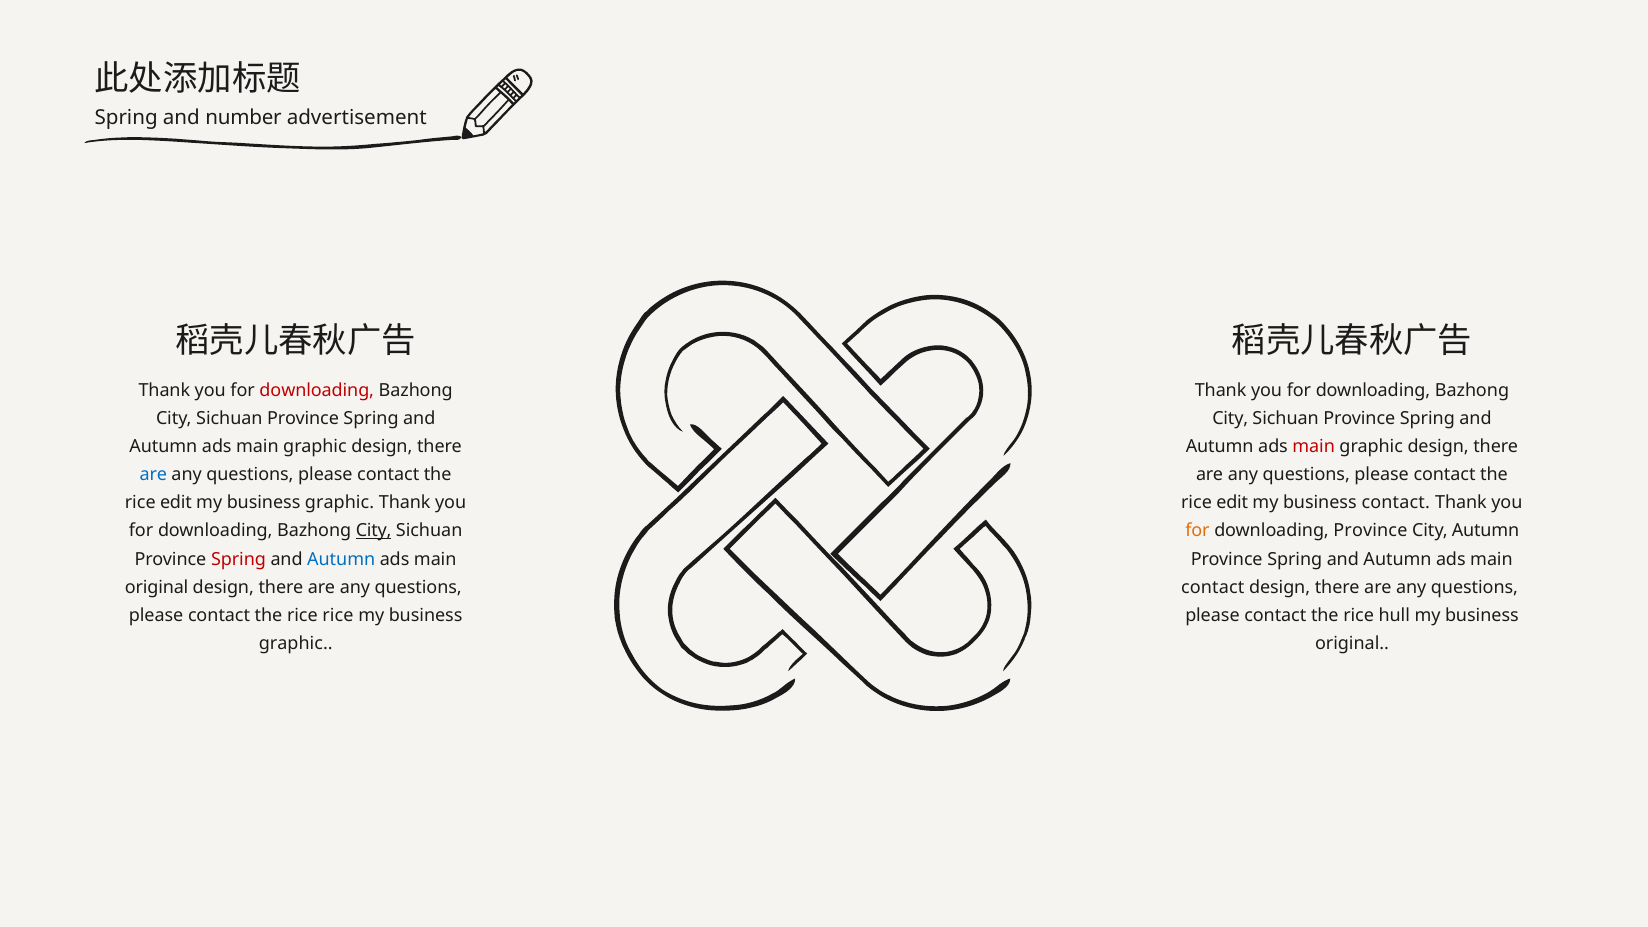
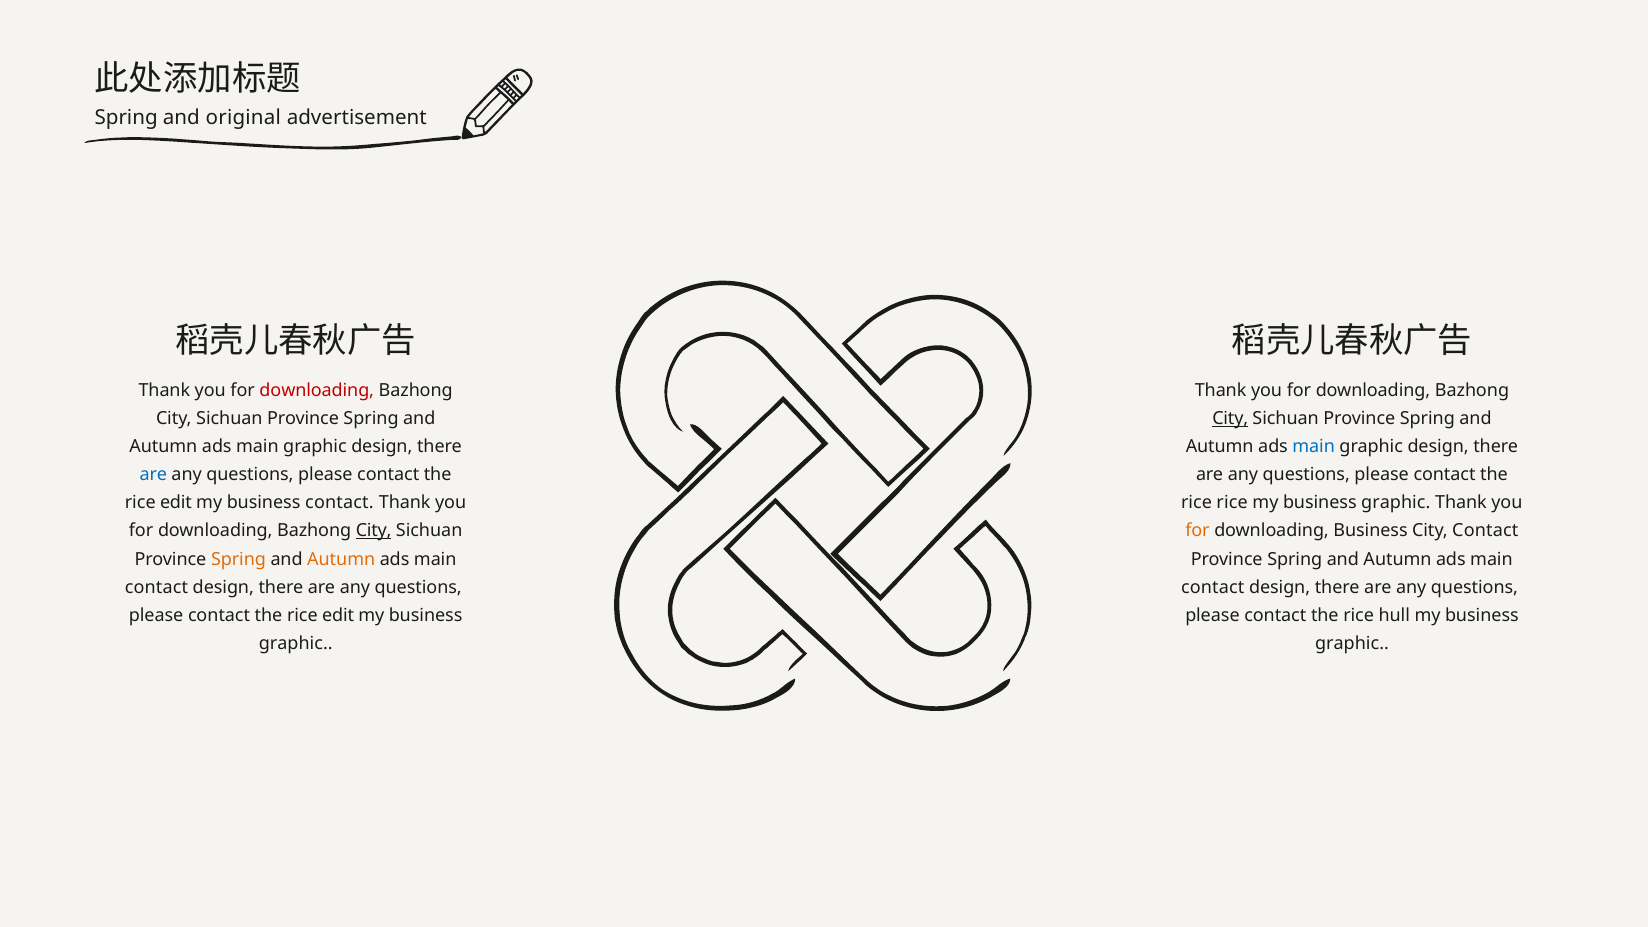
number: number -> original
City at (1230, 419) underline: none -> present
main at (1314, 447) colour: red -> blue
graphic at (340, 503): graphic -> contact
edit at (1232, 503): edit -> rice
contact at (1396, 503): contact -> graphic
downloading Province: Province -> Business
City Autumn: Autumn -> Contact
Spring at (238, 559) colour: red -> orange
Autumn at (341, 559) colour: blue -> orange
original at (157, 587): original -> contact
rice at (338, 615): rice -> edit
original at (1352, 643): original -> graphic
